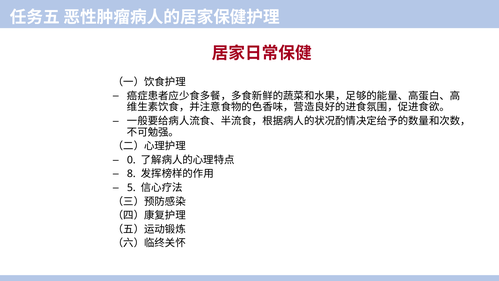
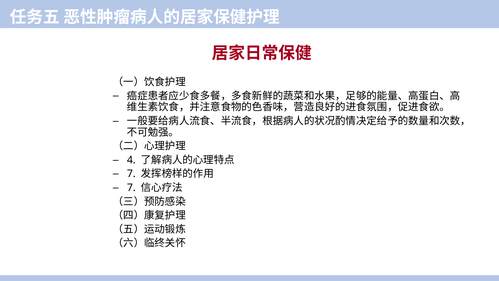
0: 0 -> 4
8 at (131, 174): 8 -> 7
5 at (131, 188): 5 -> 7
